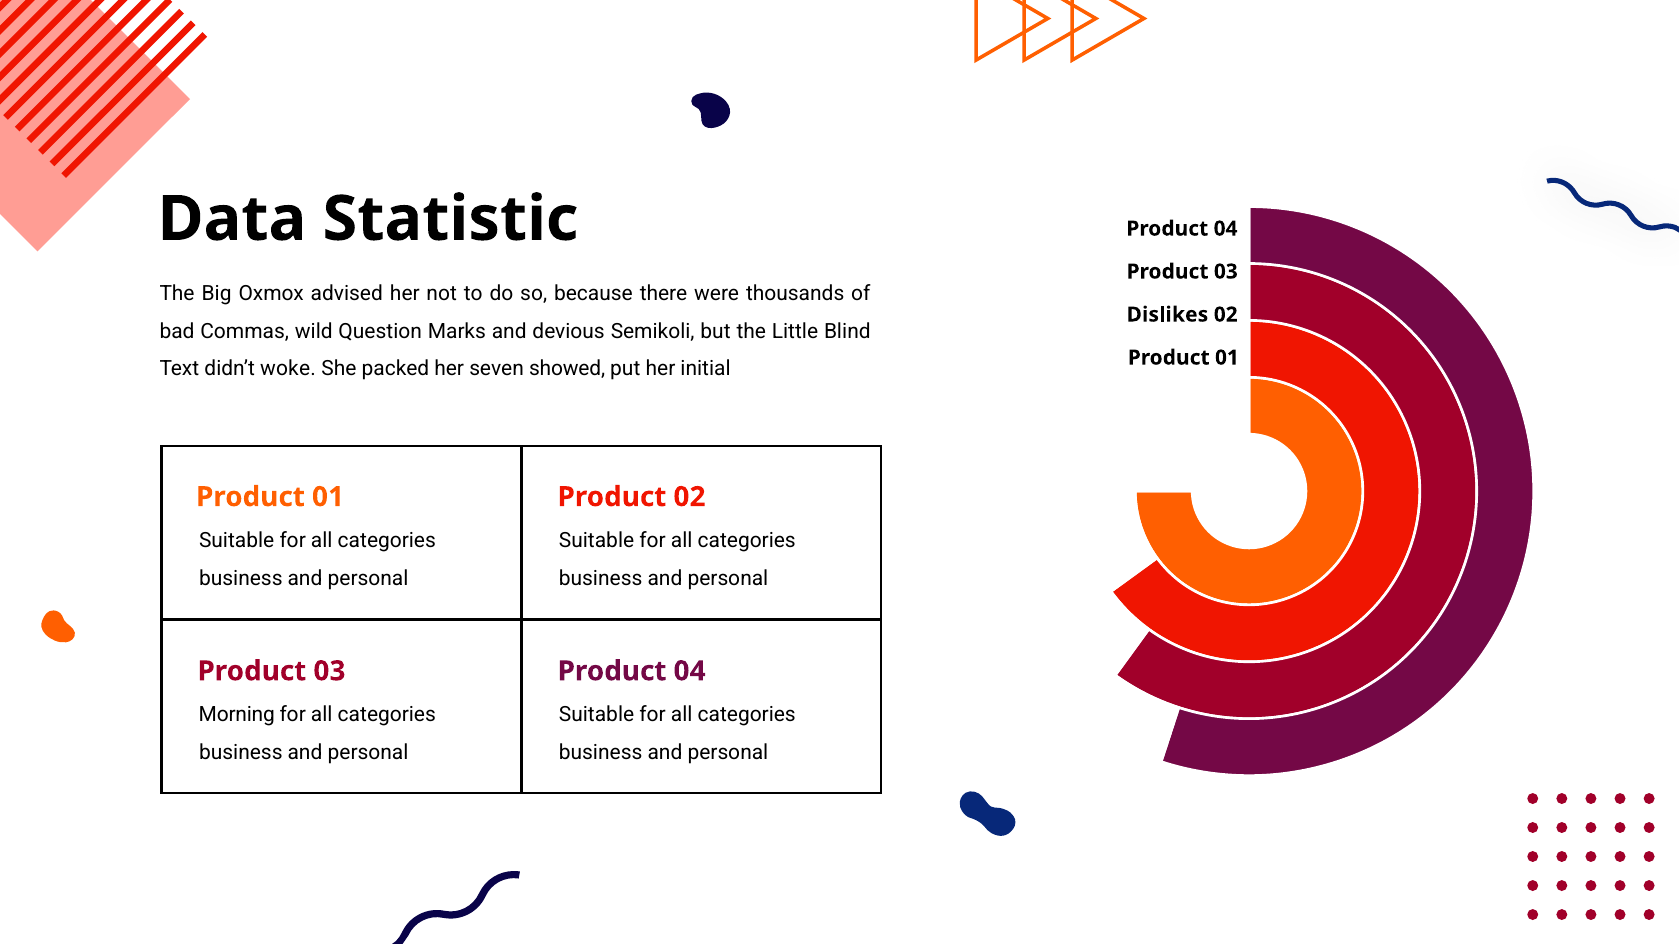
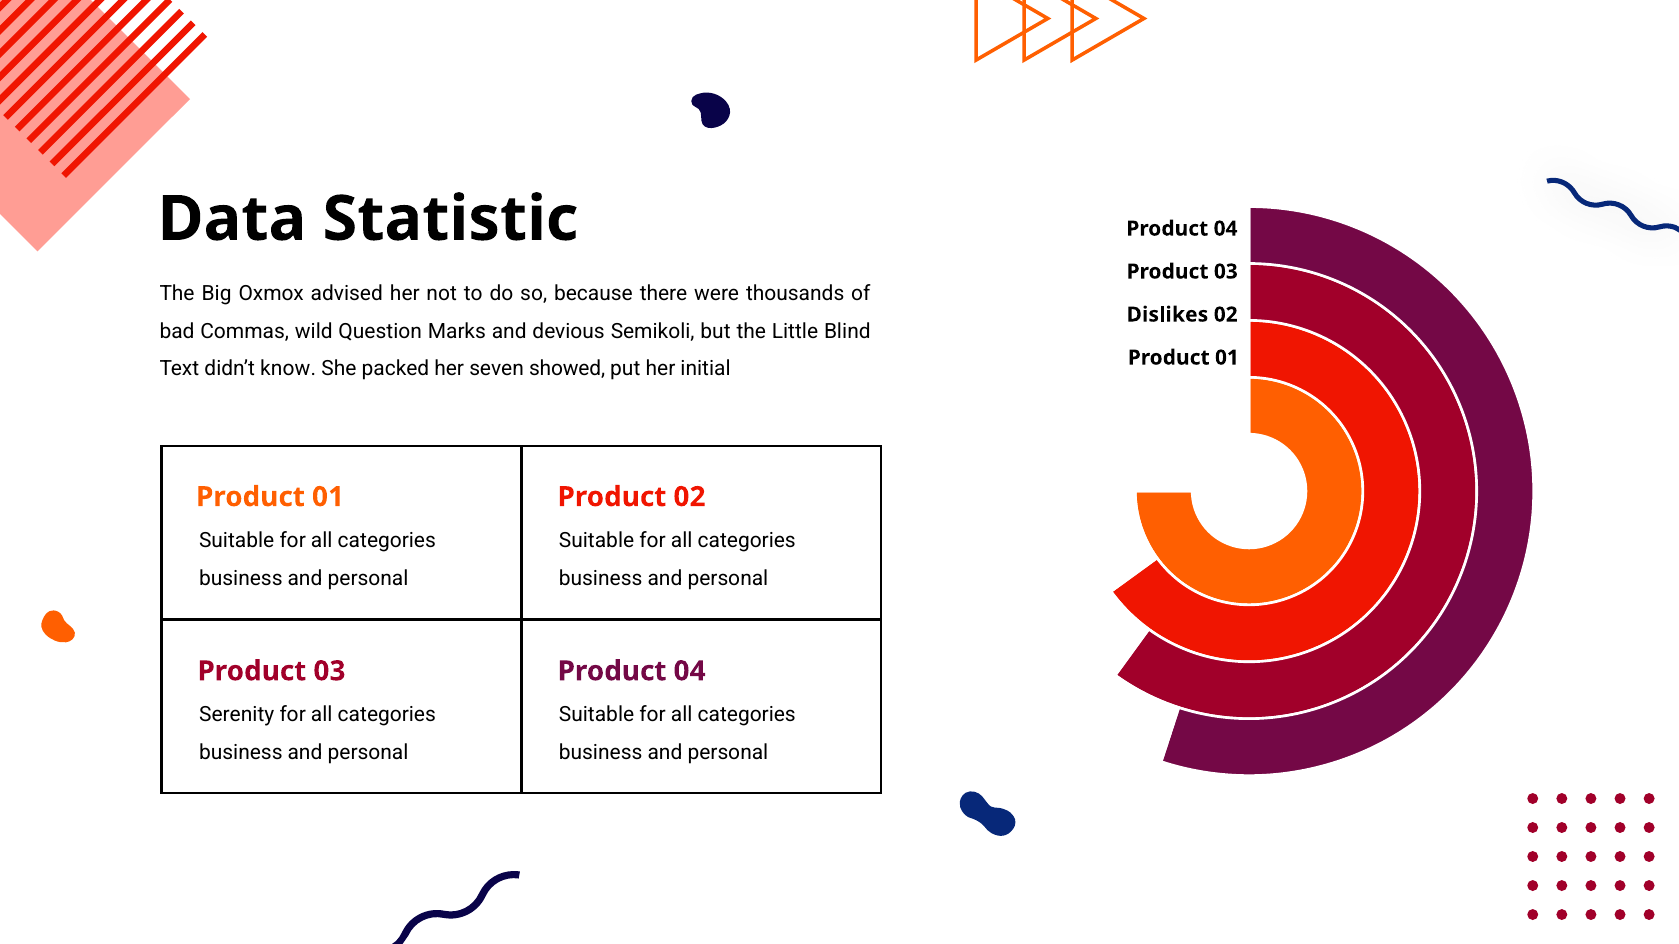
woke: woke -> know
Morning: Morning -> Serenity
